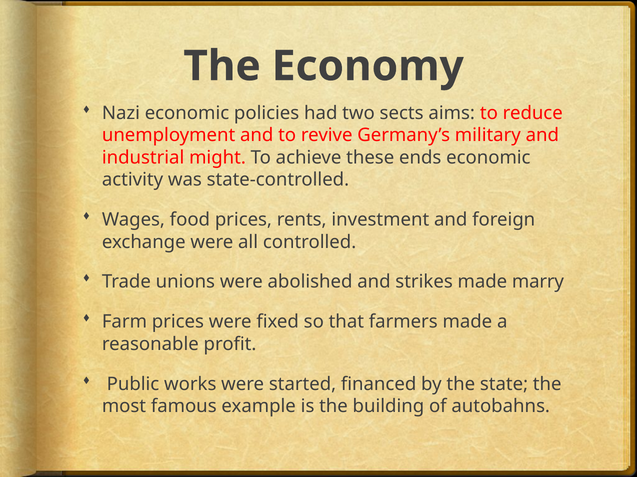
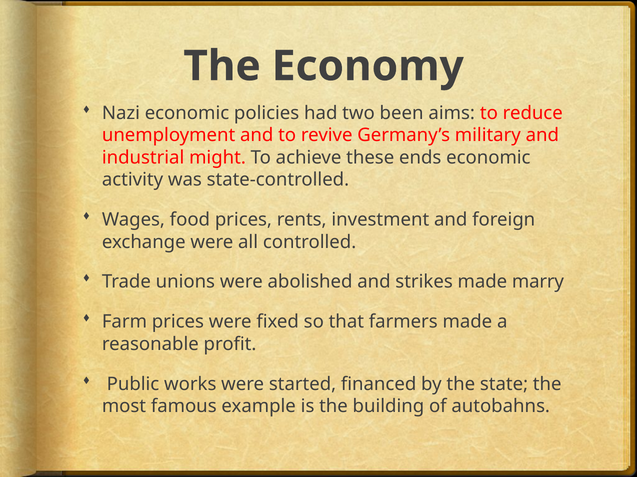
sects: sects -> been
